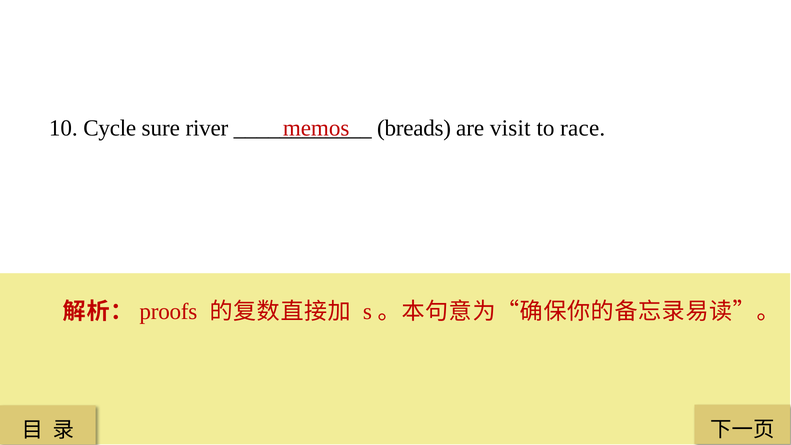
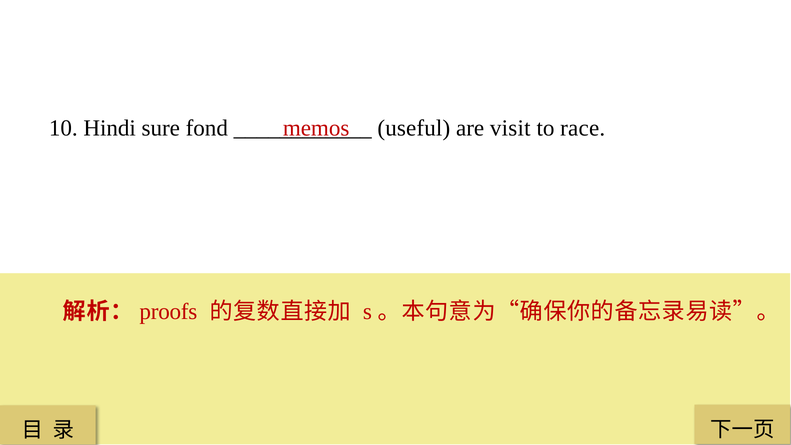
Cycle: Cycle -> Hindi
river: river -> fond
breads: breads -> useful
